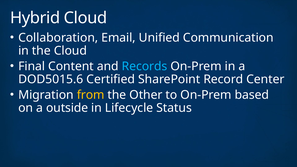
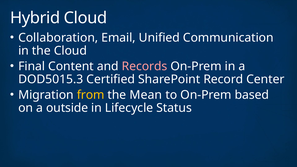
Records colour: light blue -> pink
DOD5015.6: DOD5015.6 -> DOD5015.3
Other: Other -> Mean
